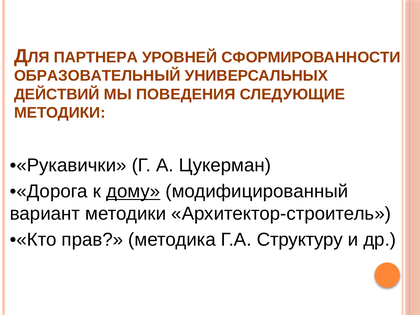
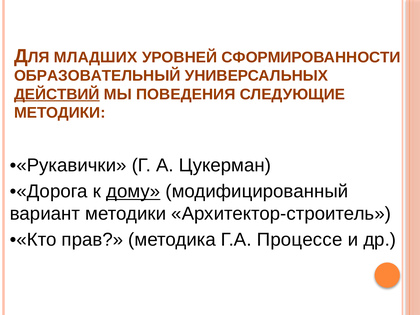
ПАРТНЕРА: ПАРТНЕРА -> МЛАДШИХ
ДЕЙСТВИЙ underline: none -> present
Структуру: Структуру -> Процессе
